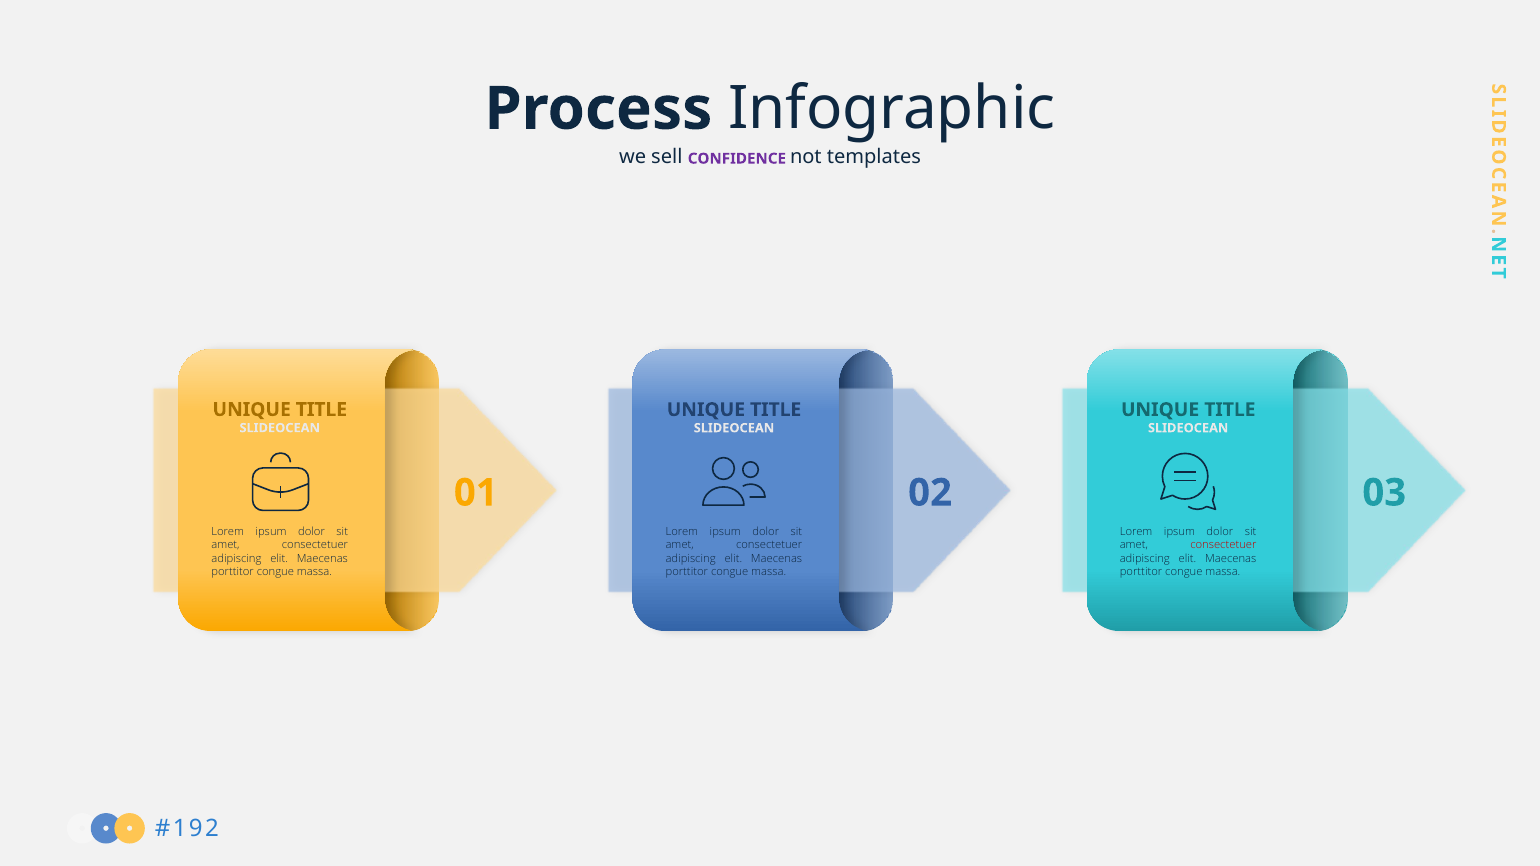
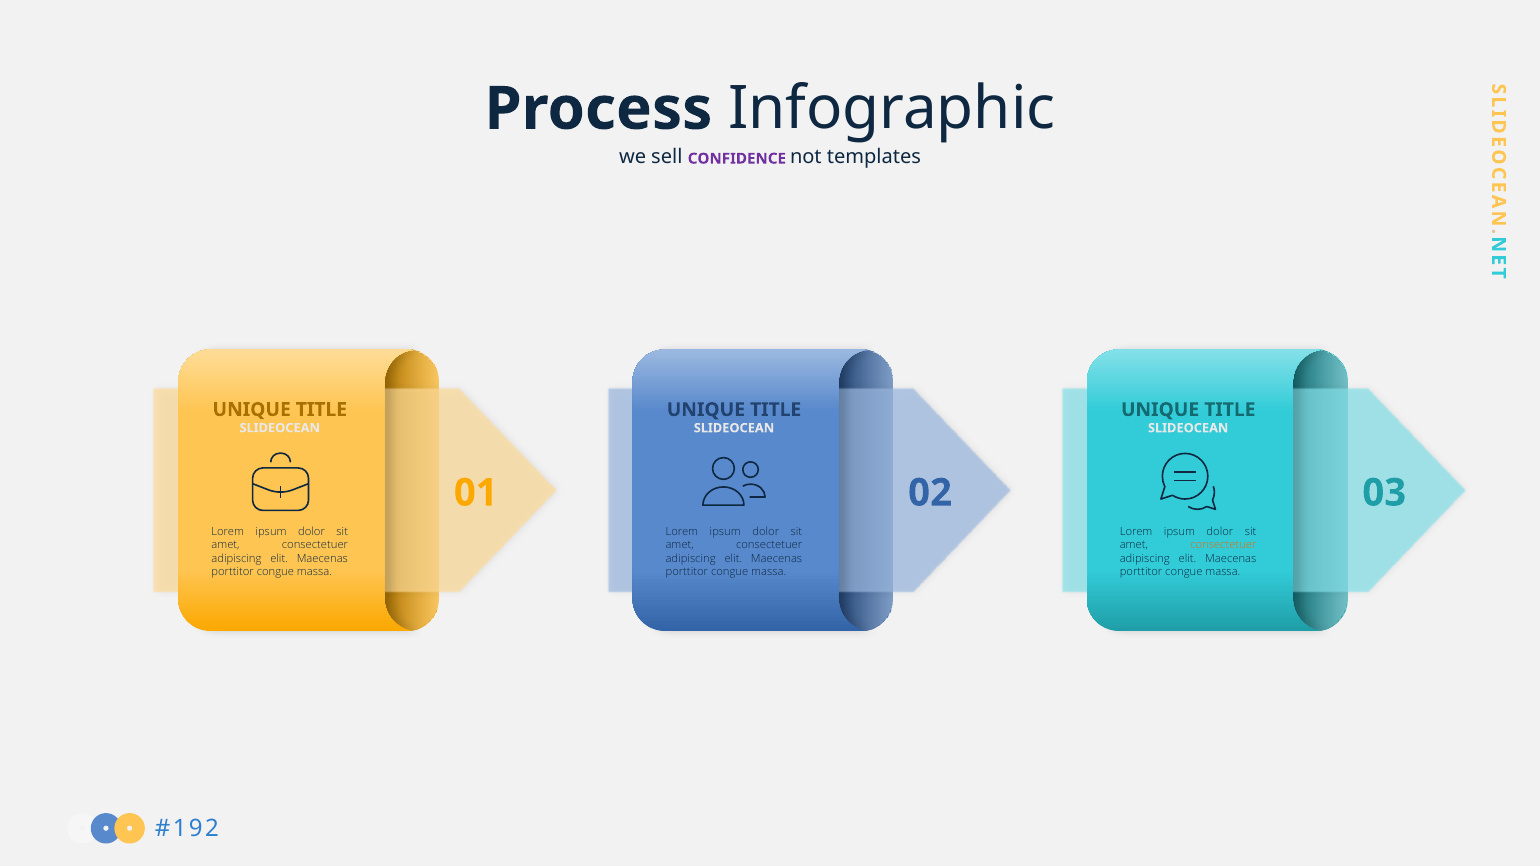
consectetuer at (1223, 545) colour: red -> orange
